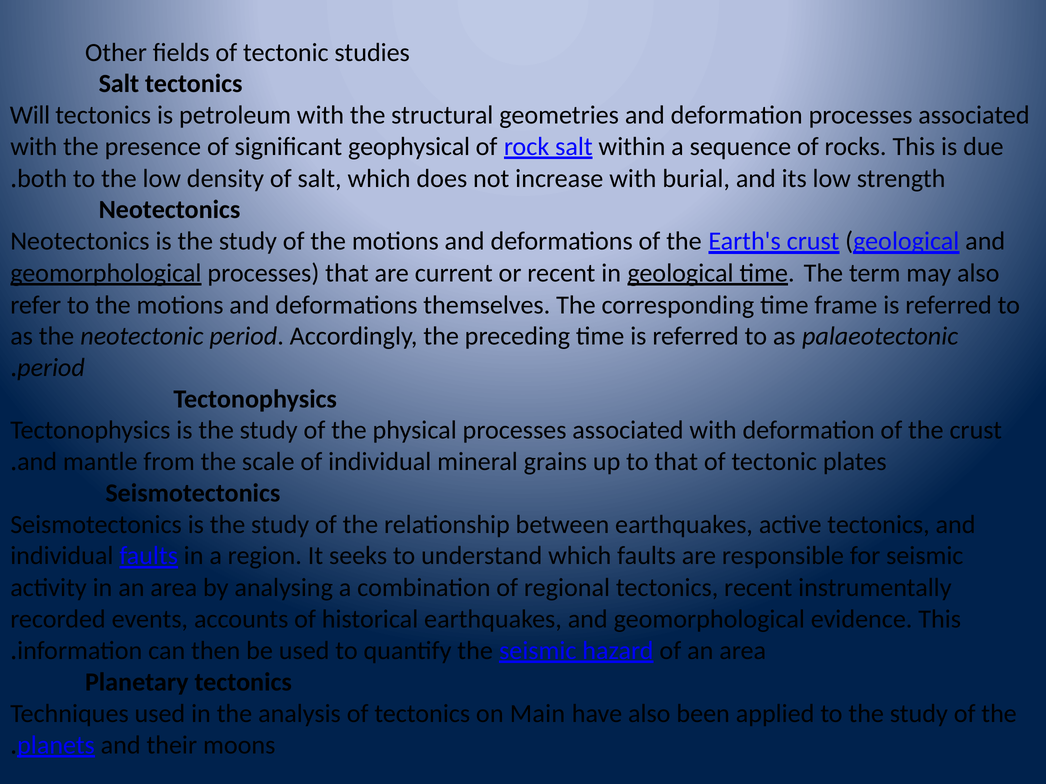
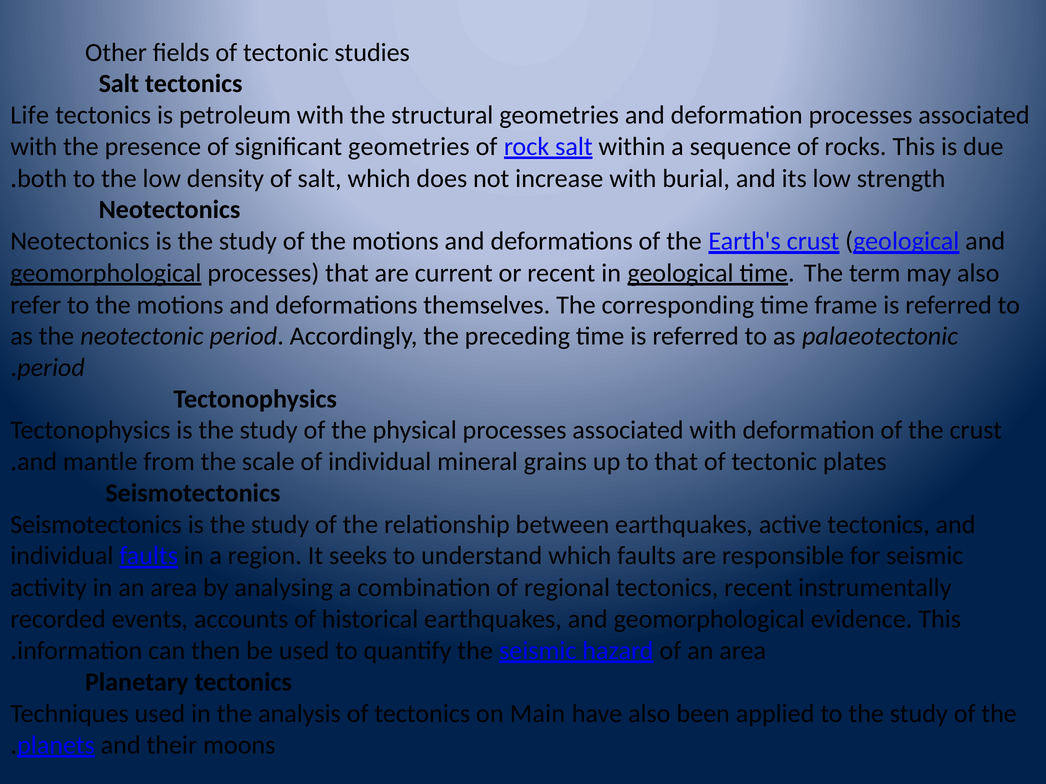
Will: Will -> Life
significant geophysical: geophysical -> geometries
